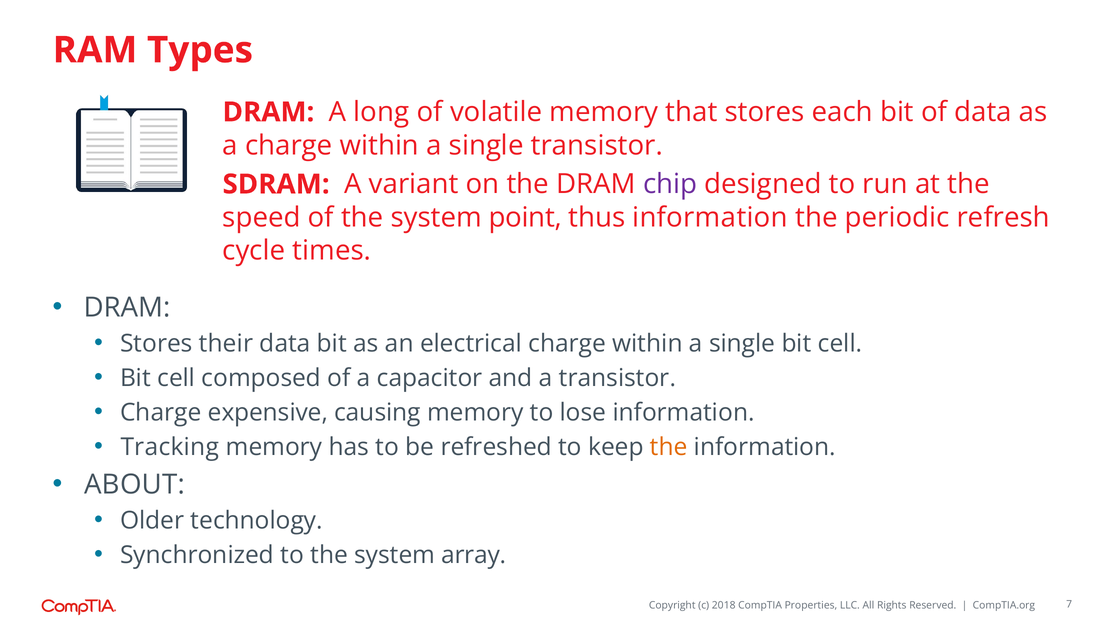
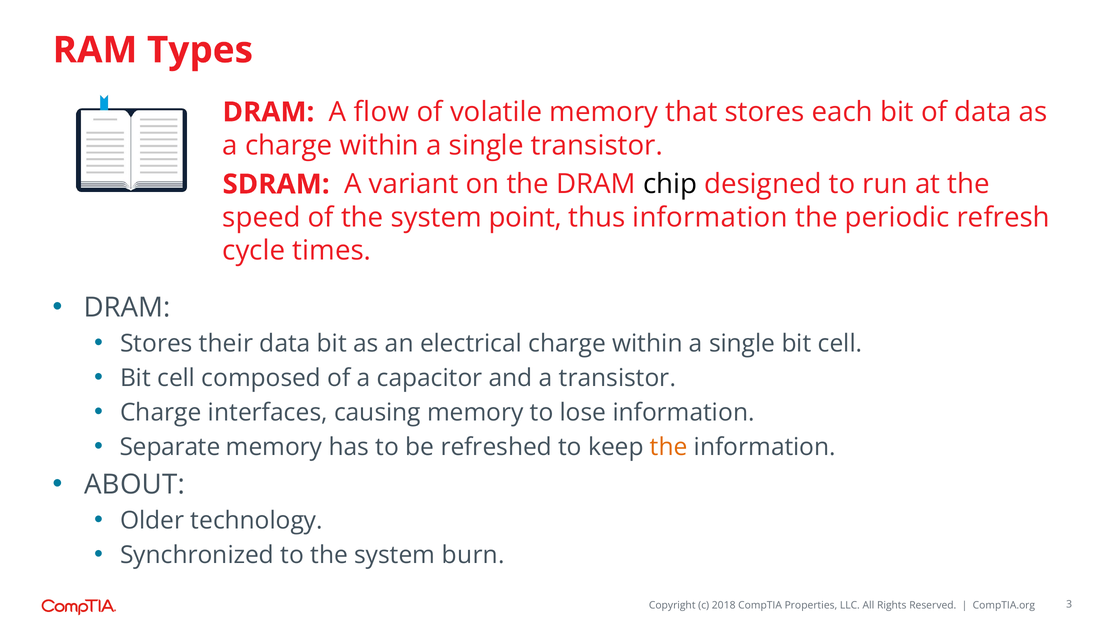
long: long -> flow
chip colour: purple -> black
expensive: expensive -> interfaces
Tracking: Tracking -> Separate
array: array -> burn
7: 7 -> 3
